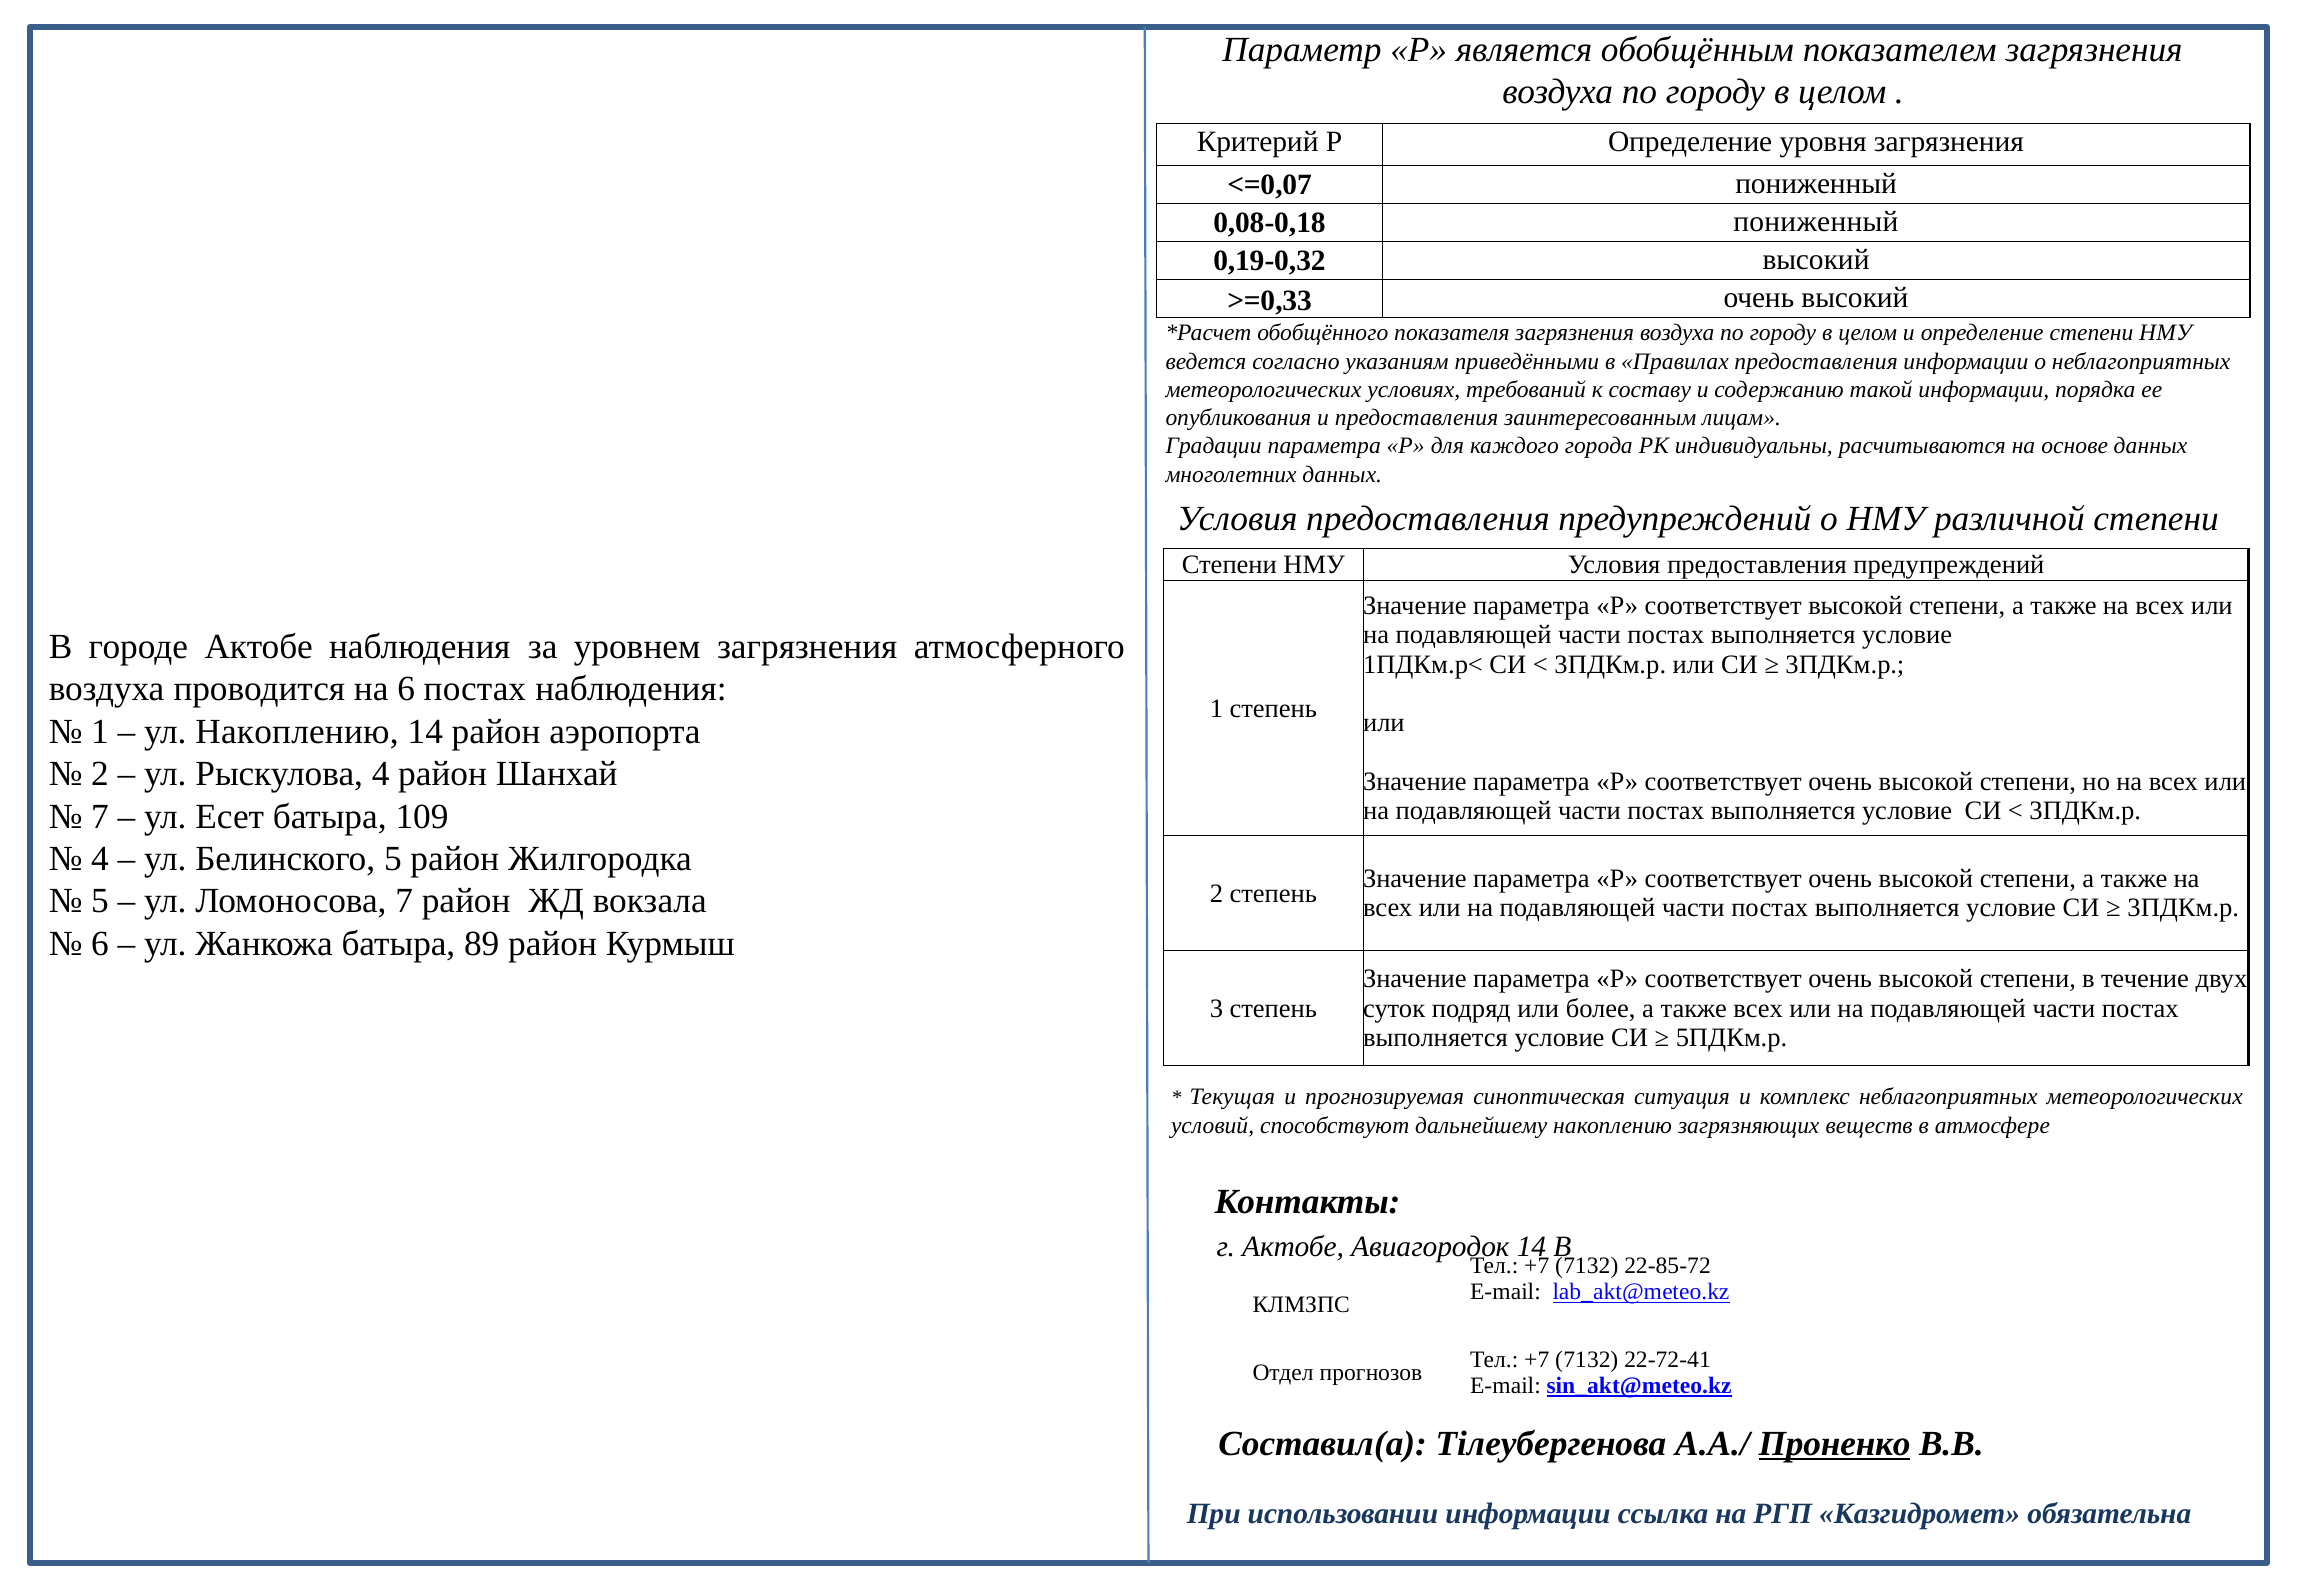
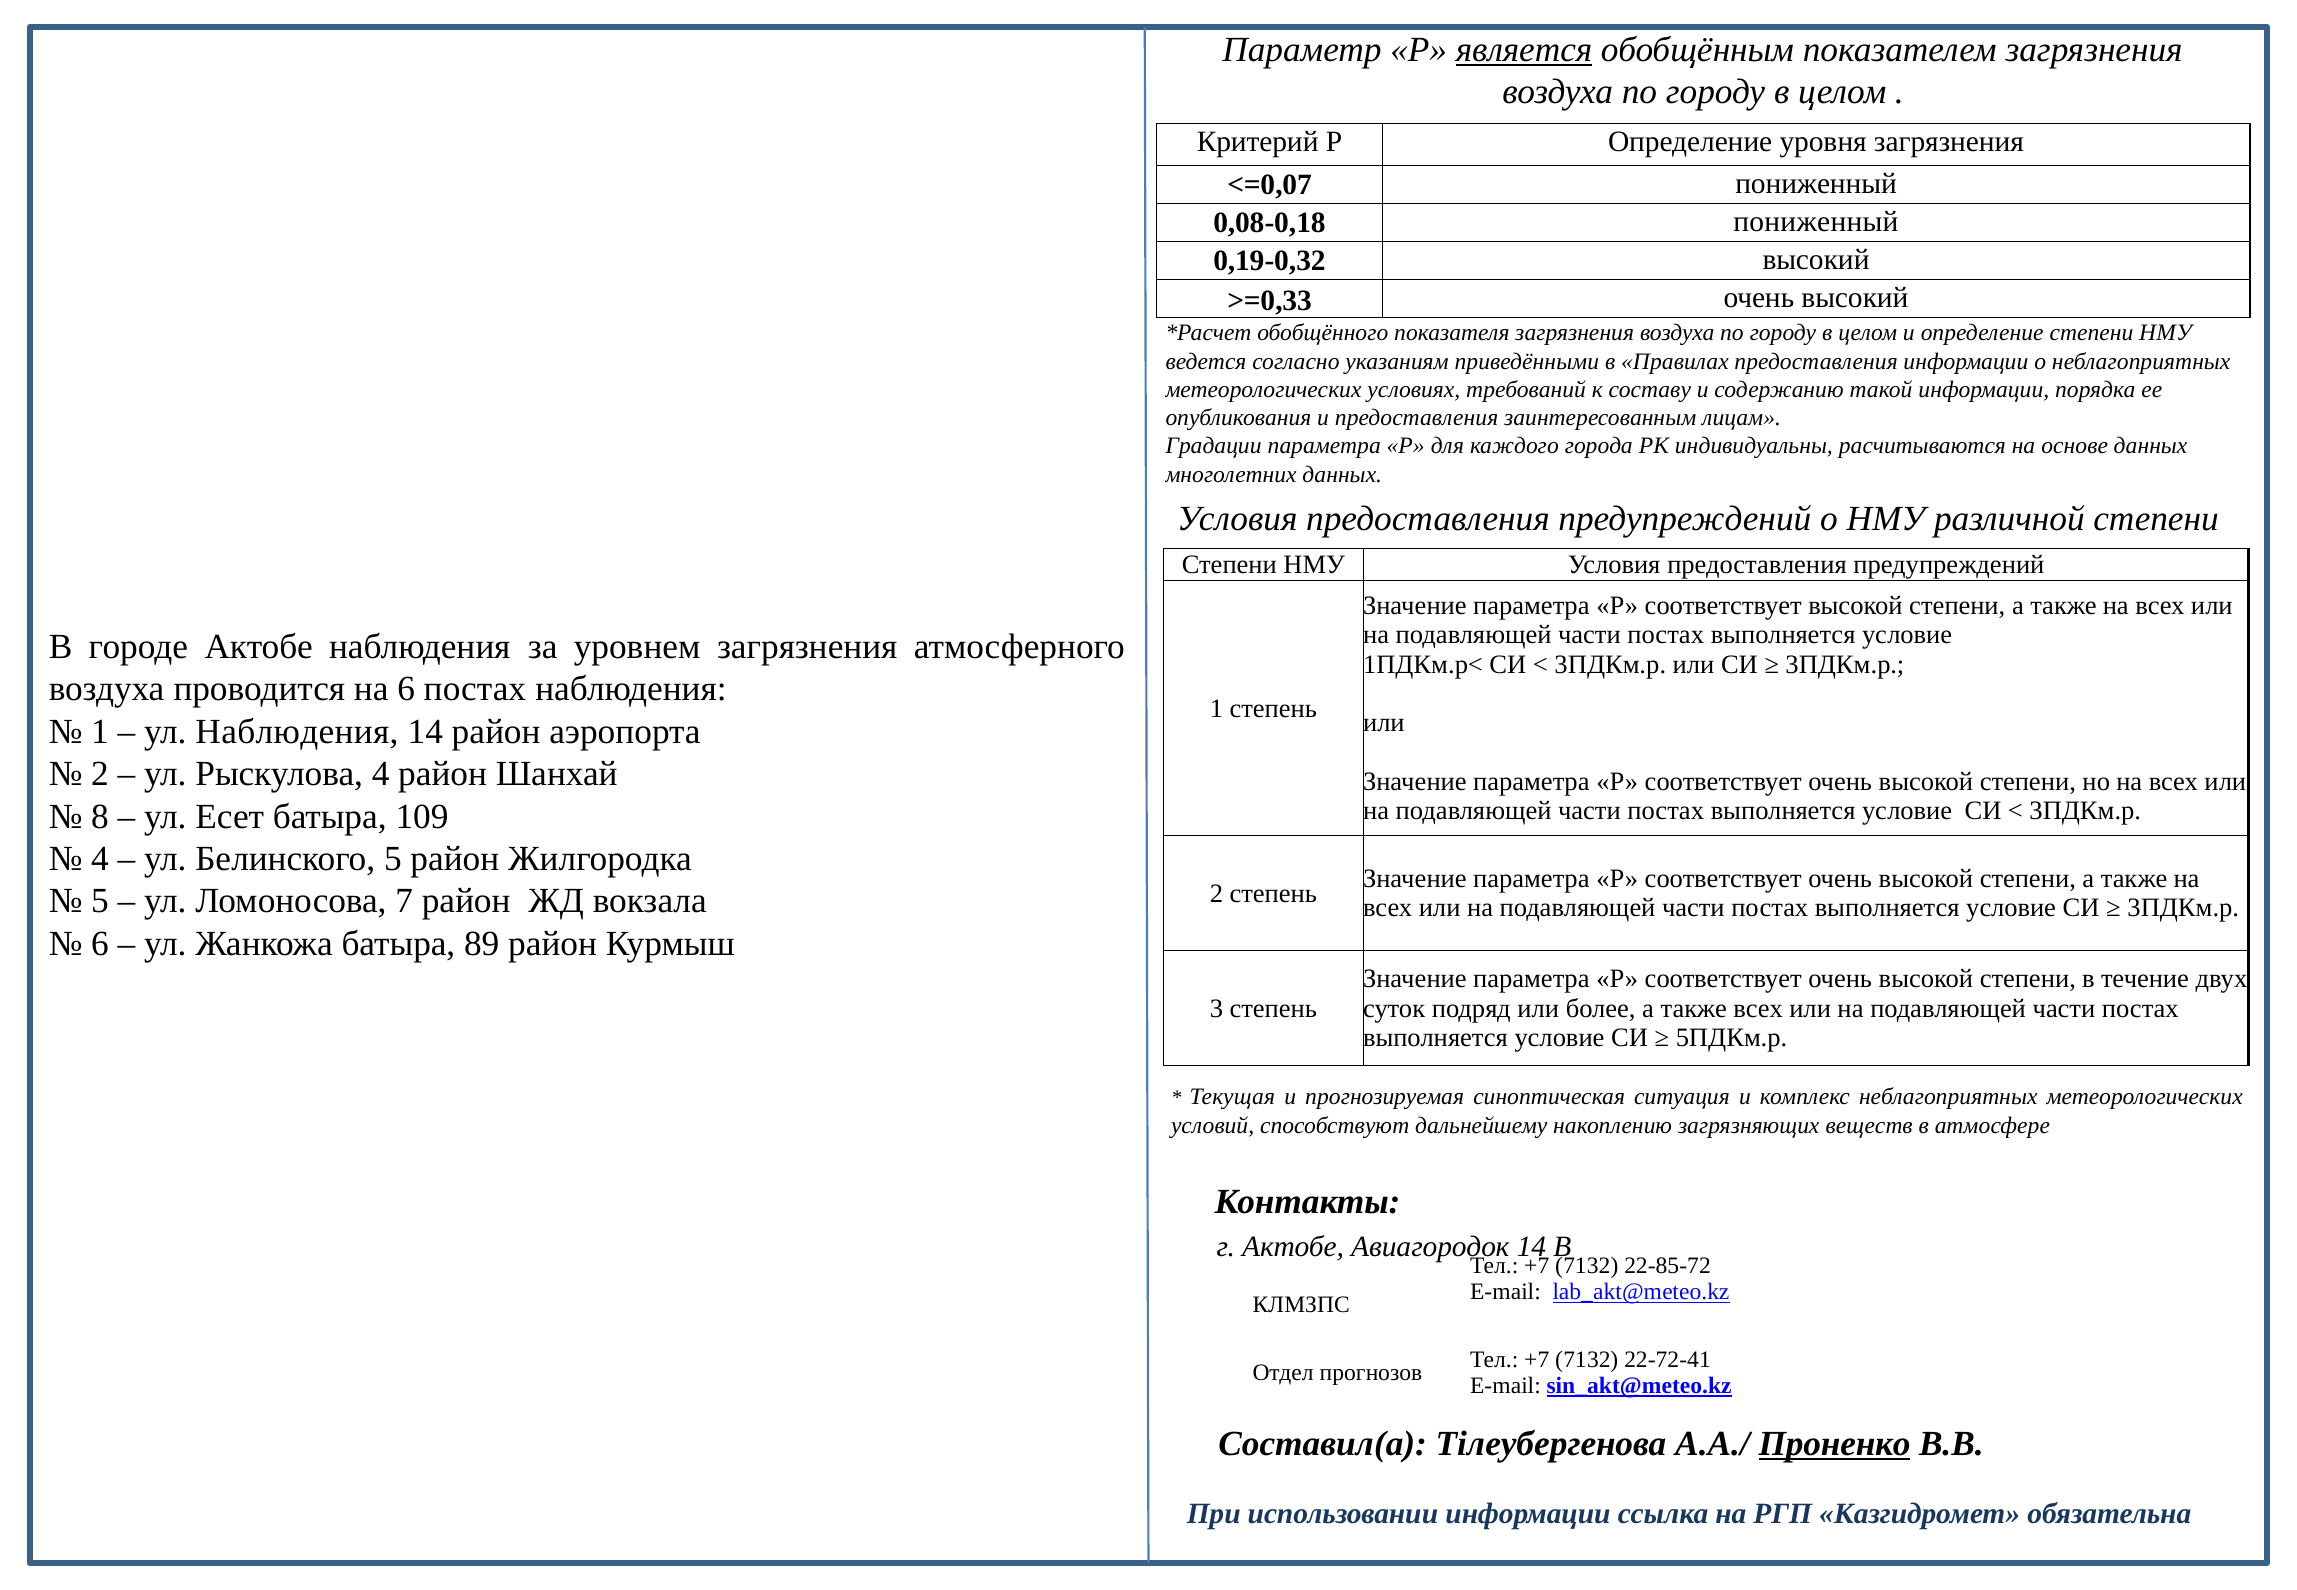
является underline: none -> present
ул Накоплению: Накоплению -> Наблюдения
7 at (100, 817): 7 -> 8
